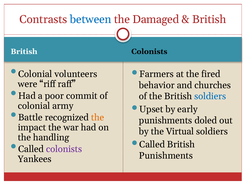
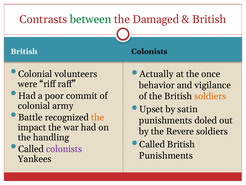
between colour: blue -> green
Farmers: Farmers -> Actually
fired: fired -> once
churches: churches -> vigilance
soldiers at (210, 96) colour: blue -> orange
early: early -> satin
Virtual: Virtual -> Revere
